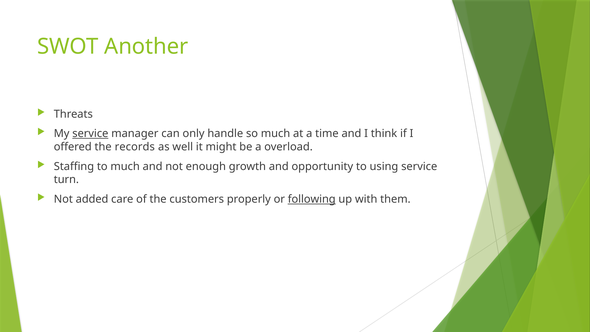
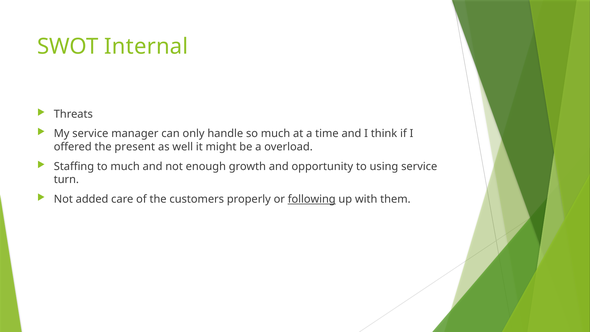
Another: Another -> Internal
service at (90, 134) underline: present -> none
records: records -> present
